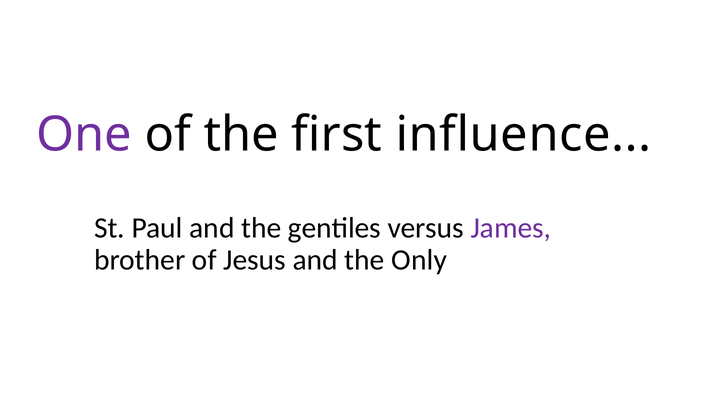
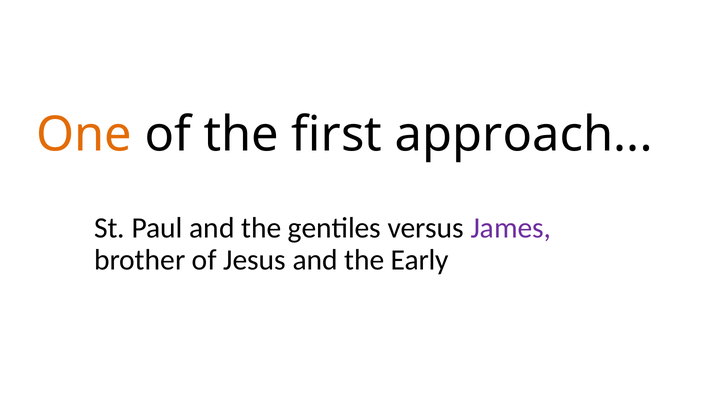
One colour: purple -> orange
influence: influence -> approach
Only: Only -> Early
